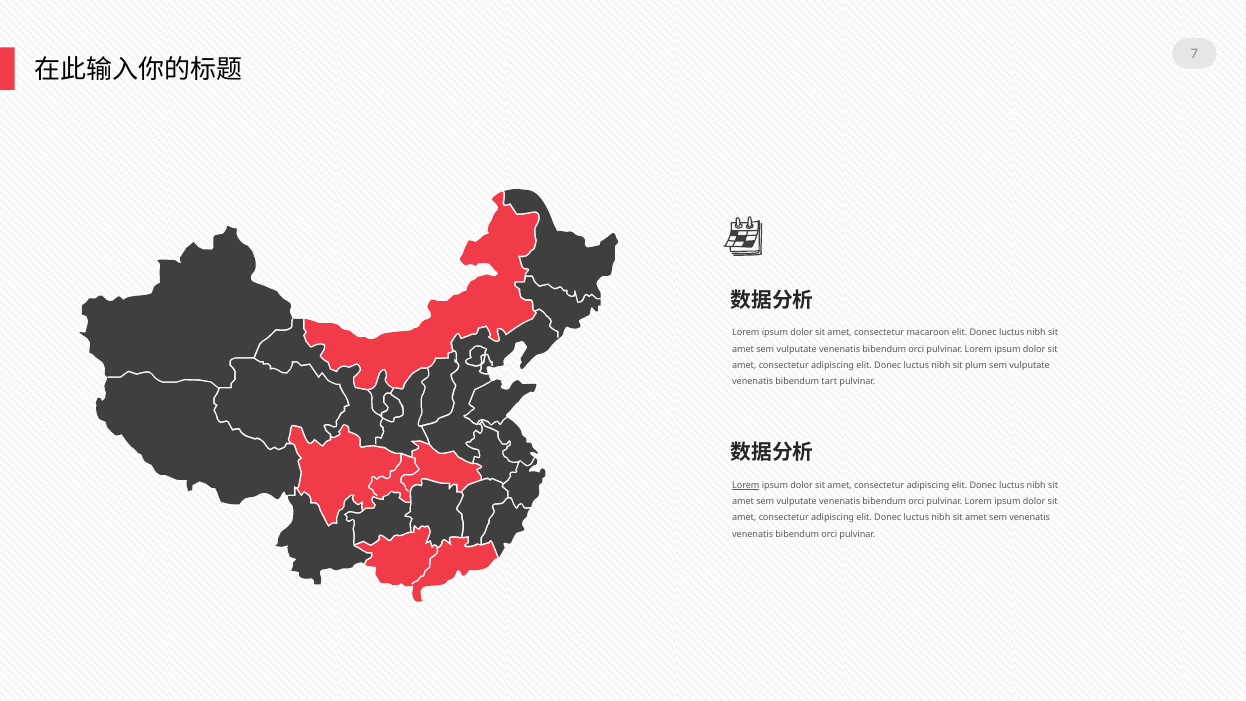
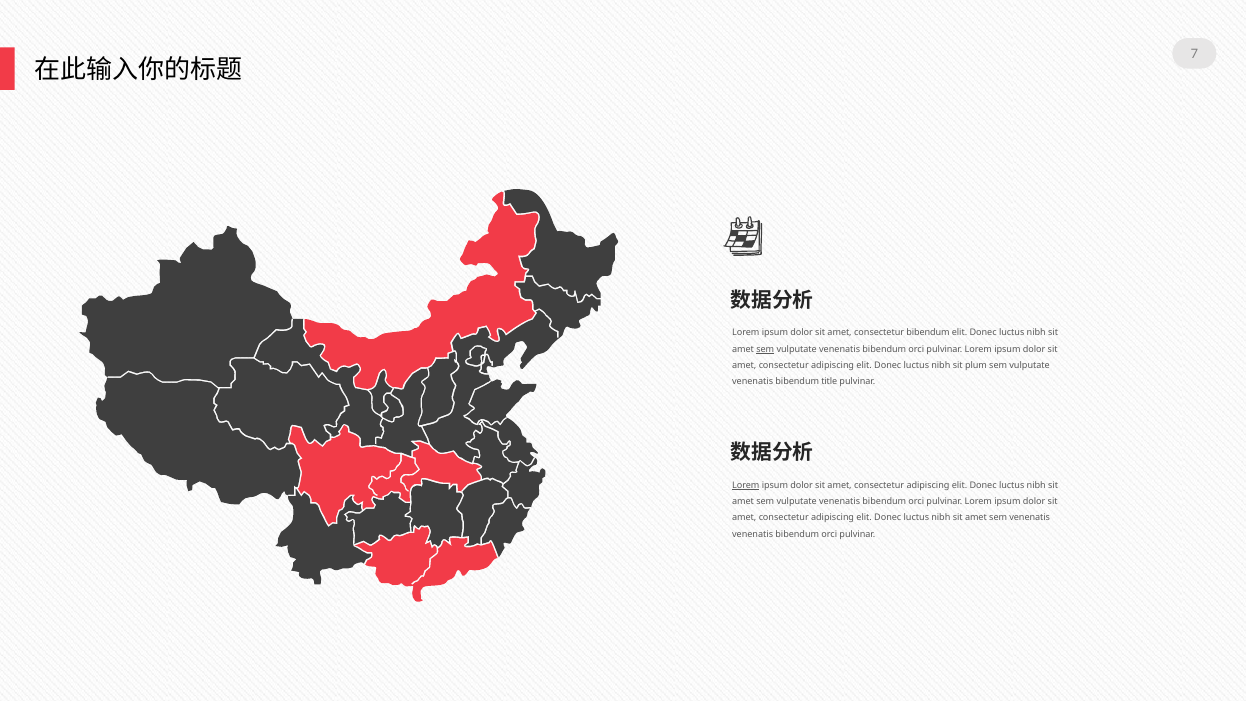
consectetur macaroon: macaroon -> bibendum
sem at (765, 349) underline: none -> present
tart: tart -> title
